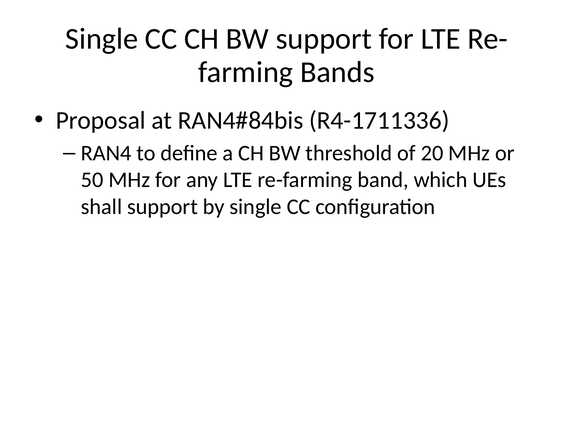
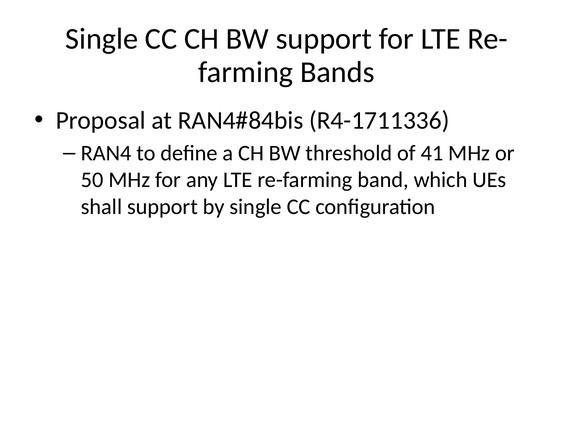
20: 20 -> 41
